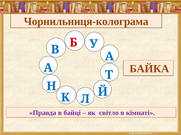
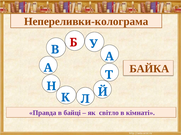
Чорнильниця-колограма: Чорнильниця-колограма -> Непереливки-колограма
